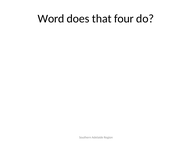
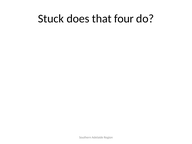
Word: Word -> Stuck
